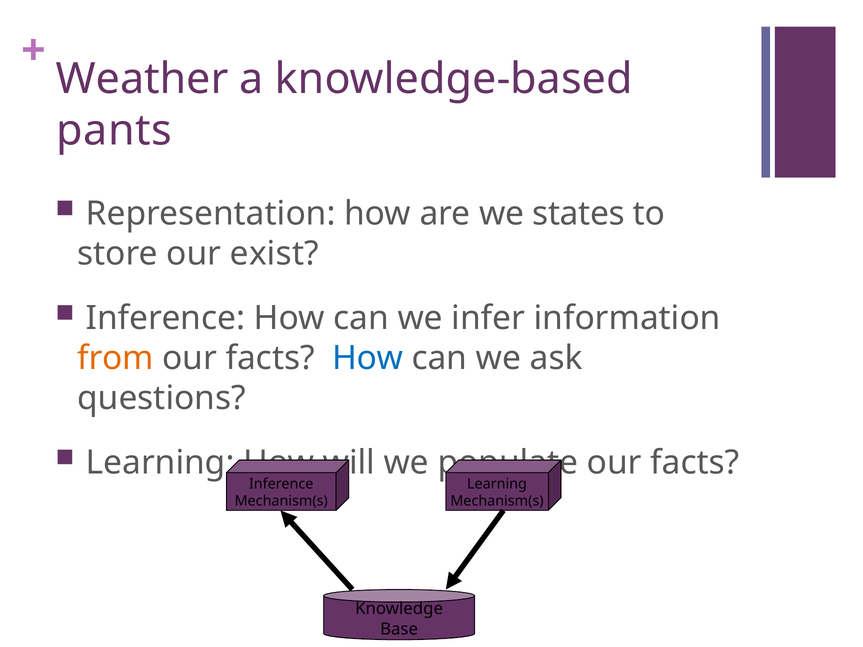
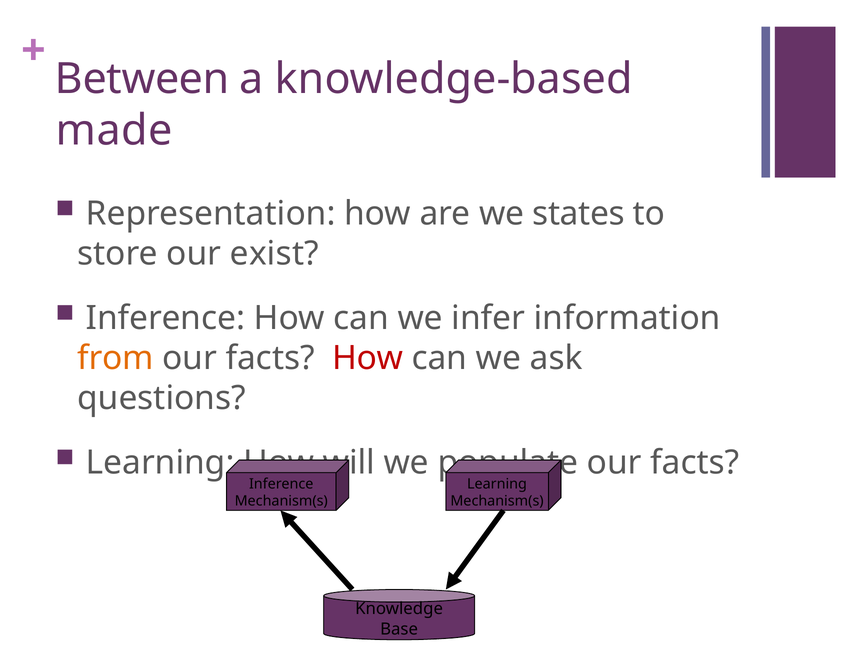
Weather: Weather -> Between
pants: pants -> made
How at (368, 358) colour: blue -> red
